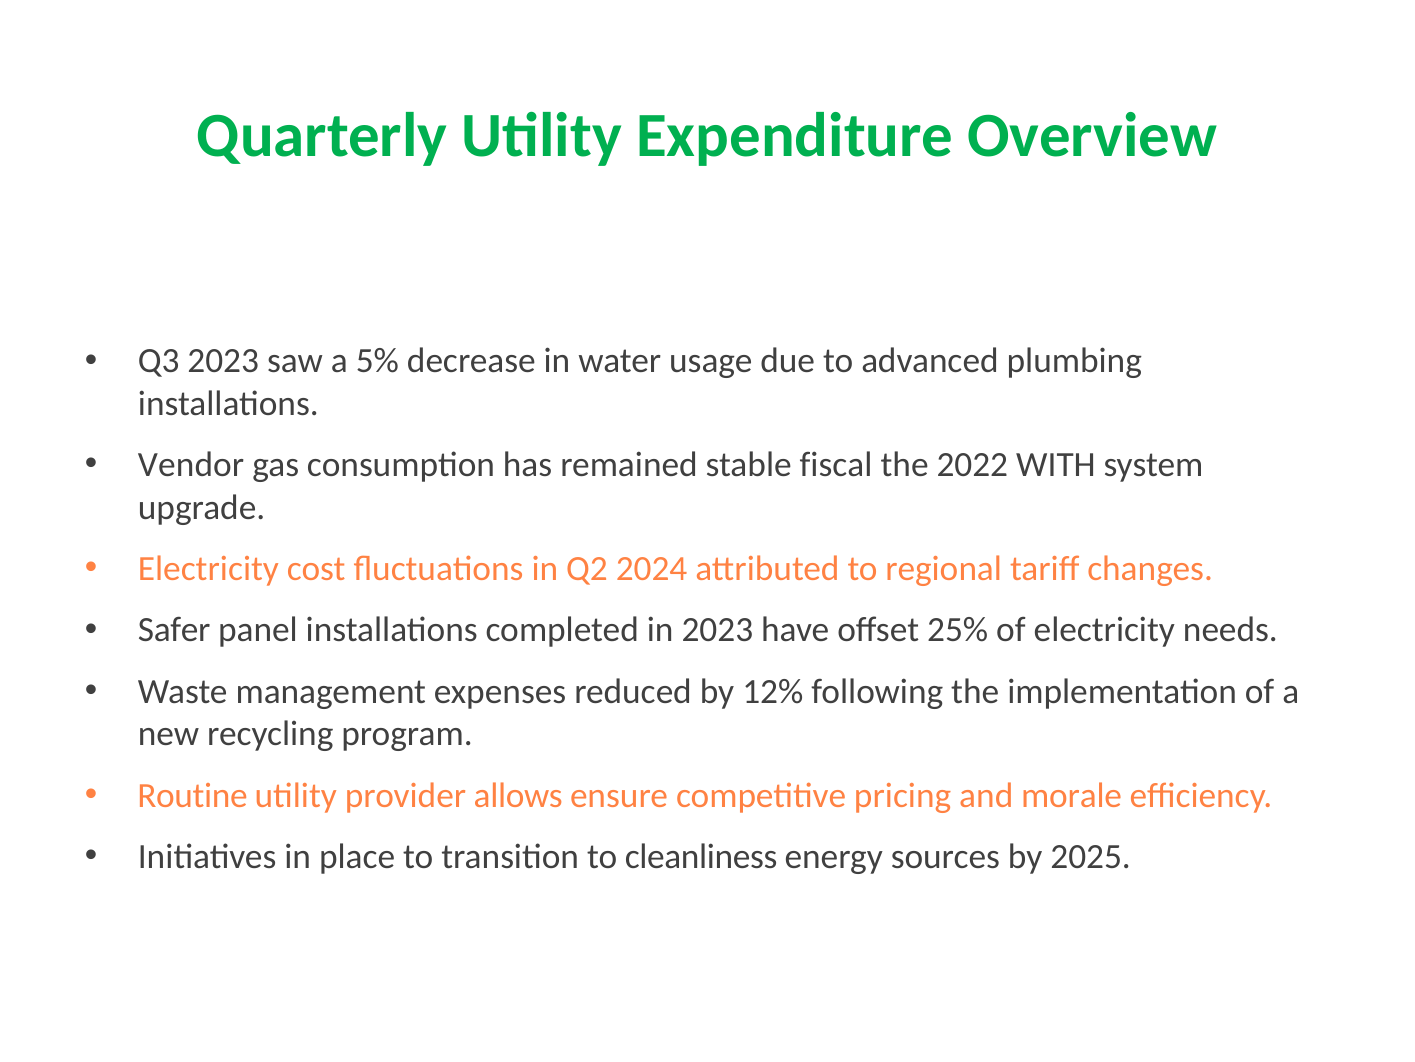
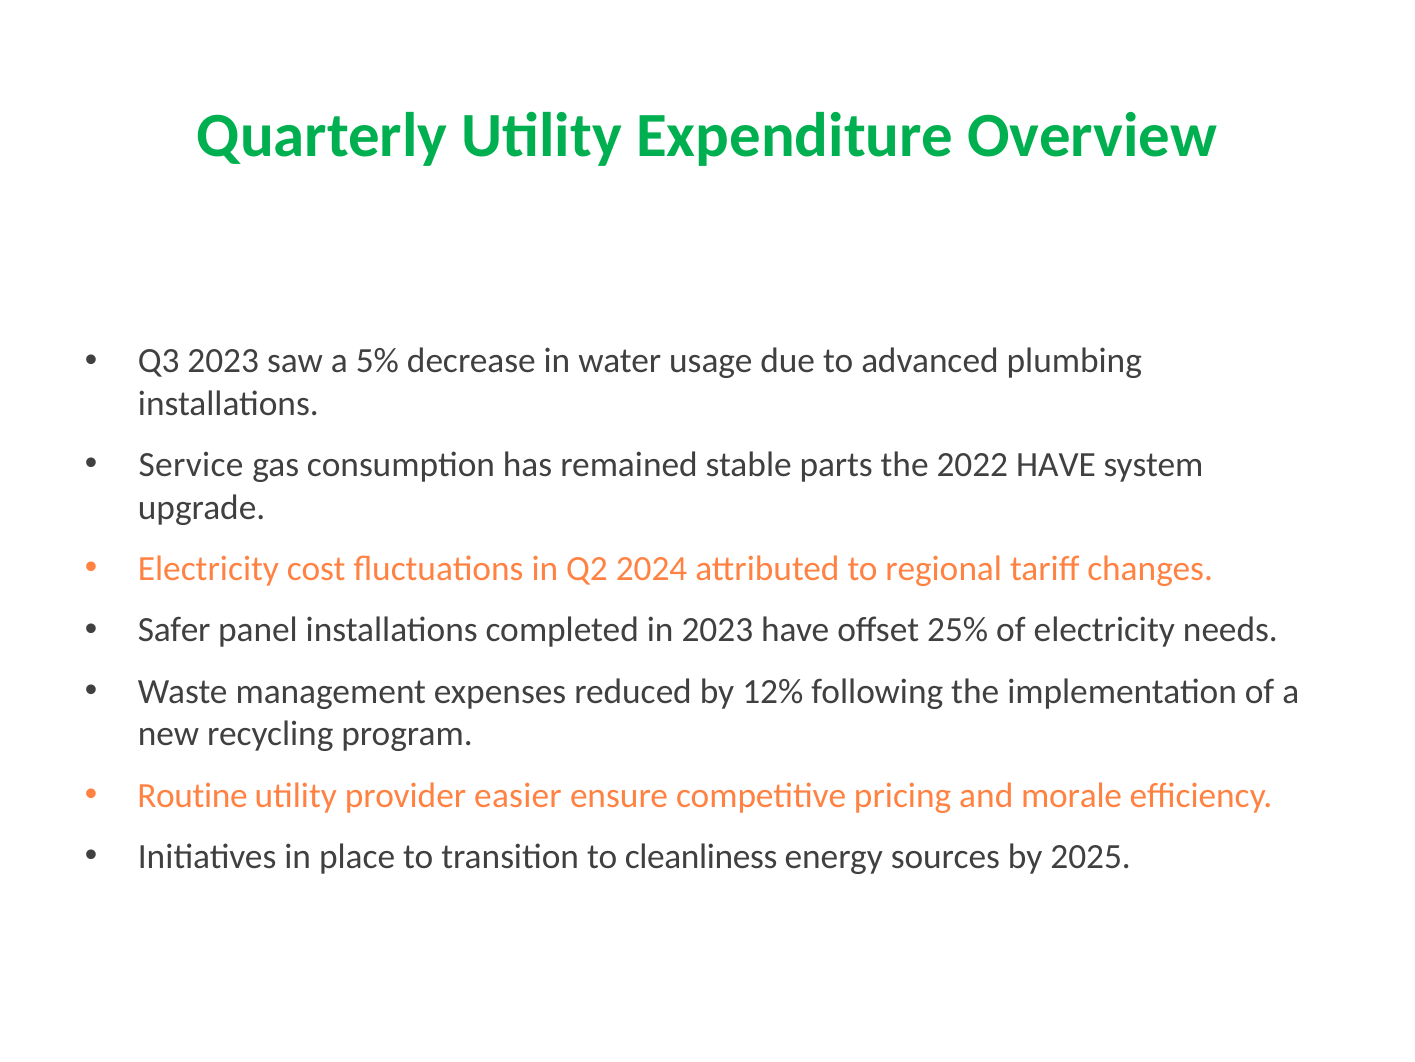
Vendor: Vendor -> Service
fiscal: fiscal -> parts
2022 WITH: WITH -> HAVE
allows: allows -> easier
